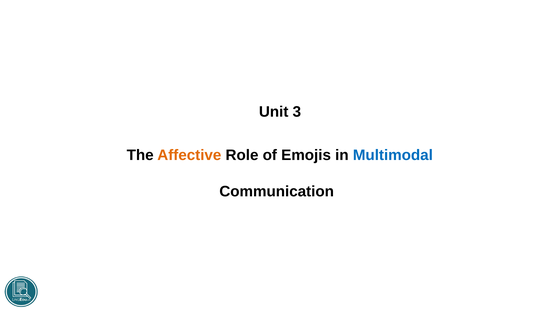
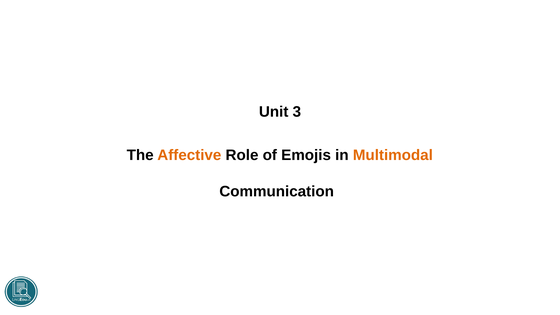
Multimodal colour: blue -> orange
